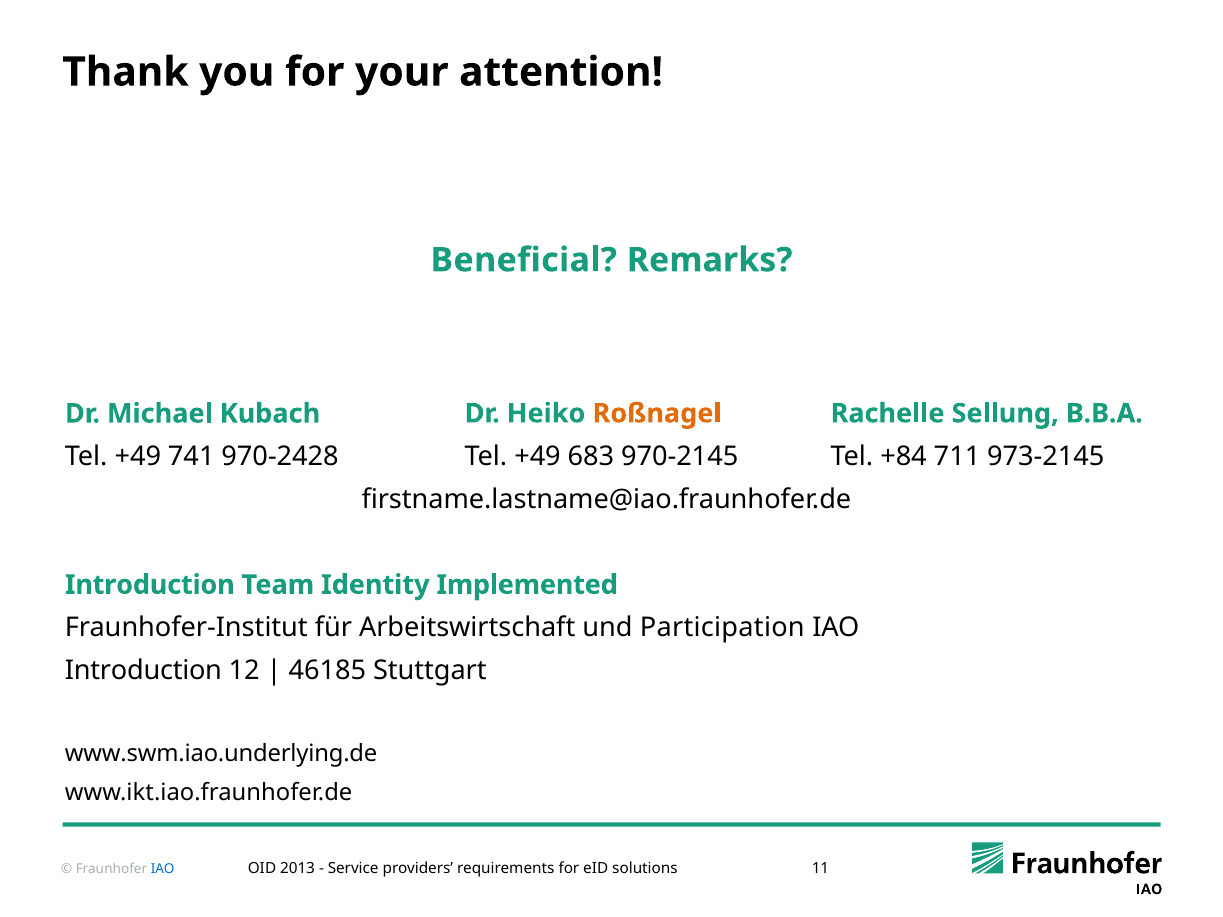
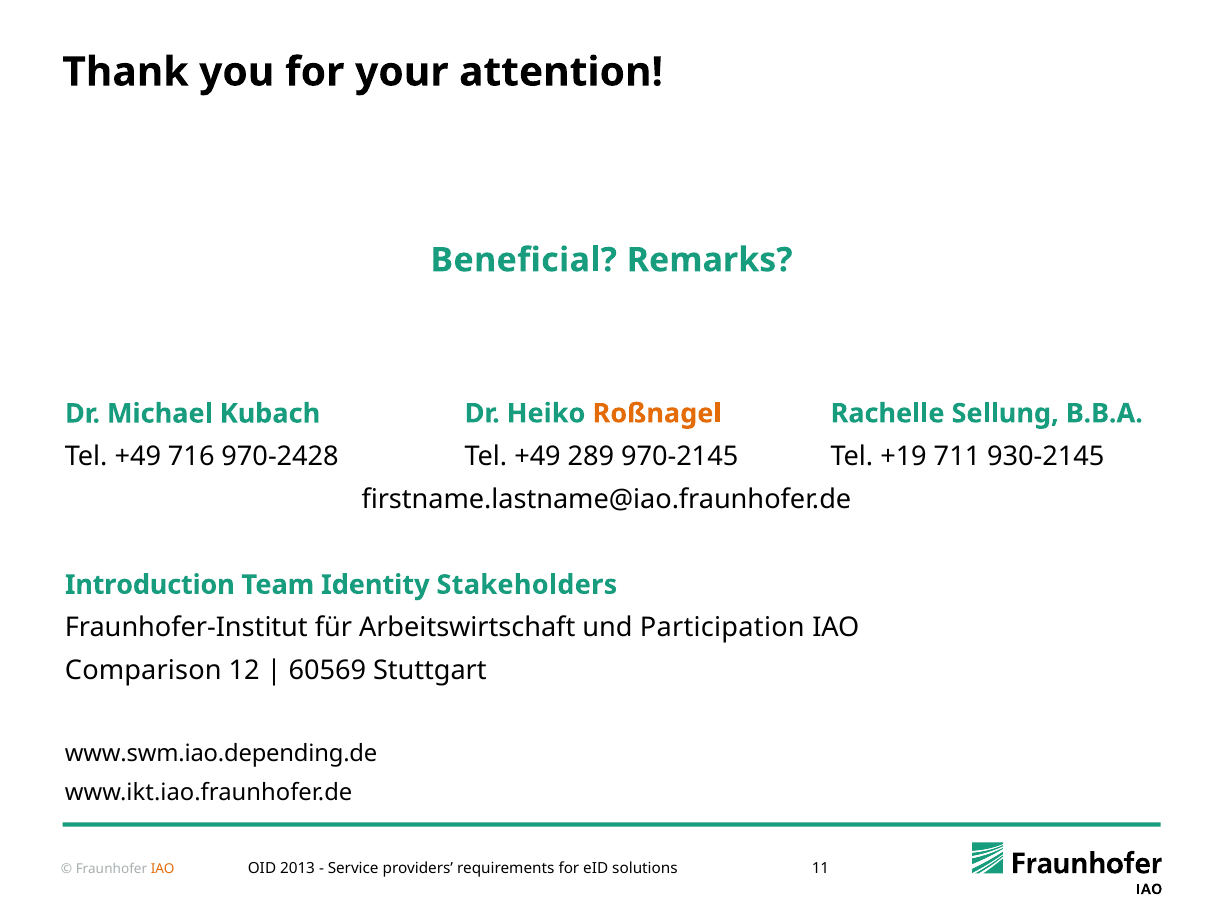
683: 683 -> 289
+84: +84 -> +19
973-2145: 973-2145 -> 930-2145
741: 741 -> 716
Implemented: Implemented -> Stakeholders
Introduction at (143, 671): Introduction -> Comparison
46185: 46185 -> 60569
www.swm.iao.underlying.de: www.swm.iao.underlying.de -> www.swm.iao.depending.de
IAO at (163, 869) colour: blue -> orange
